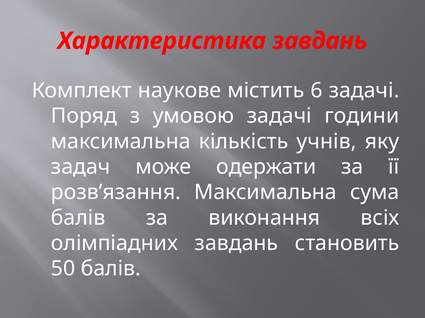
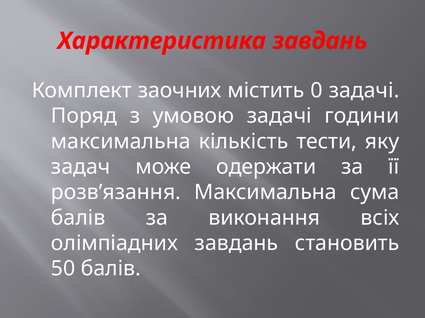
наукове: наукове -> заочних
6: 6 -> 0
учнів: учнів -> тести
